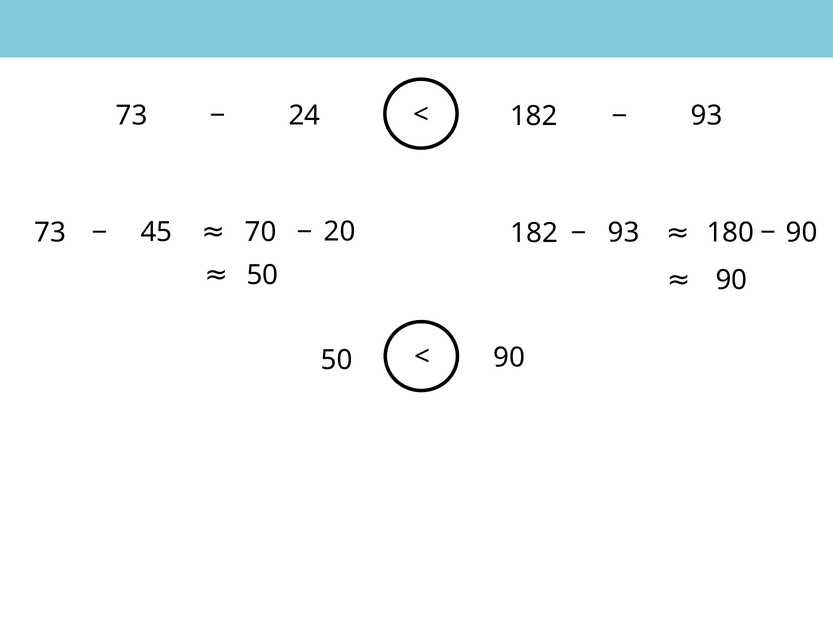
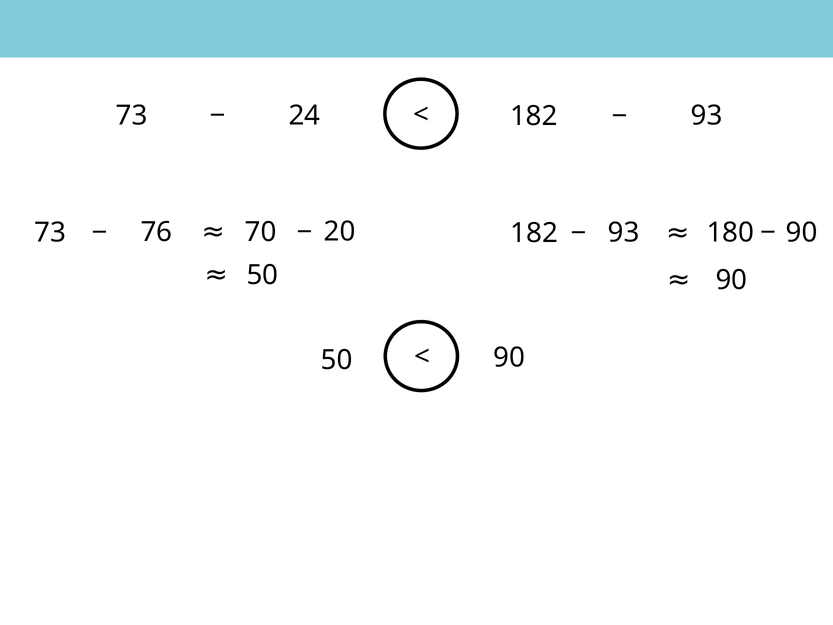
45: 45 -> 76
